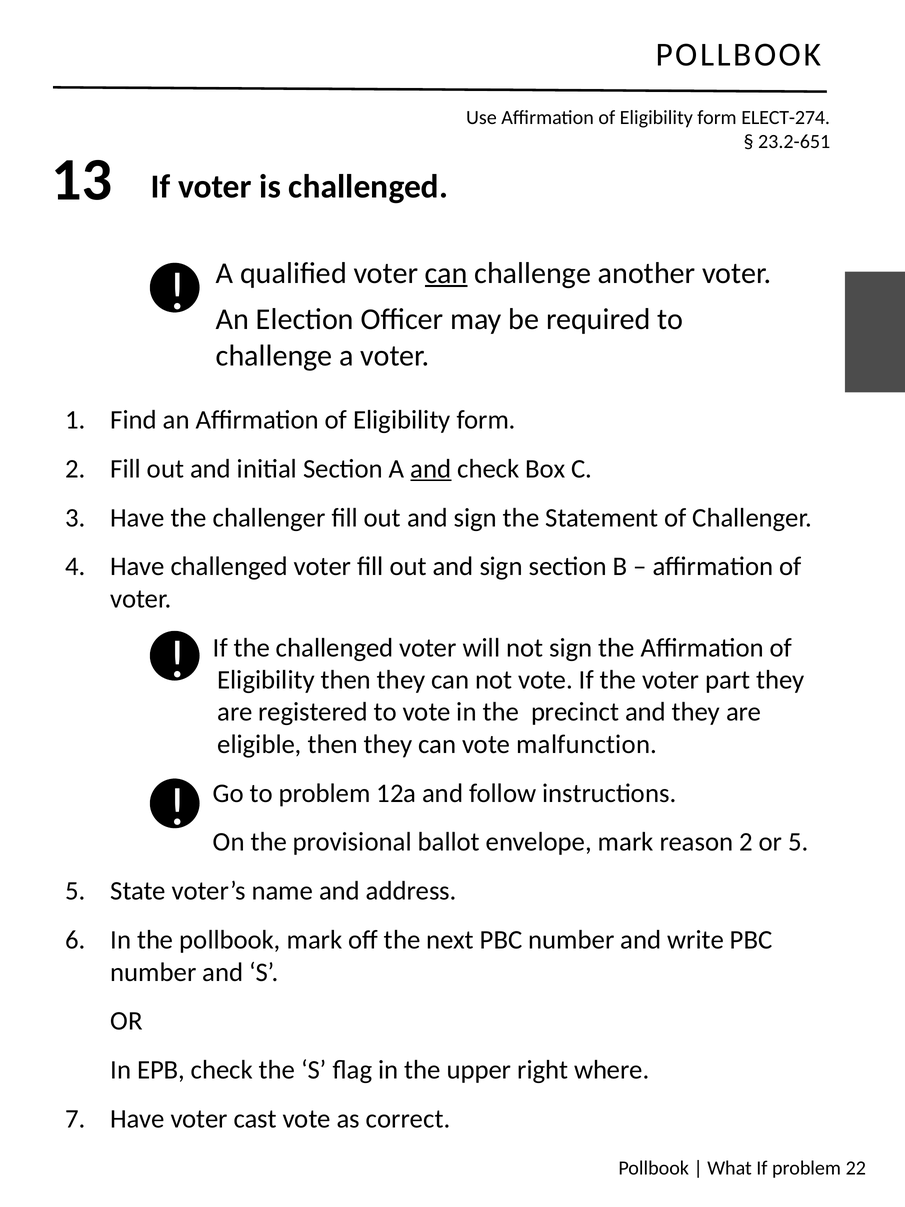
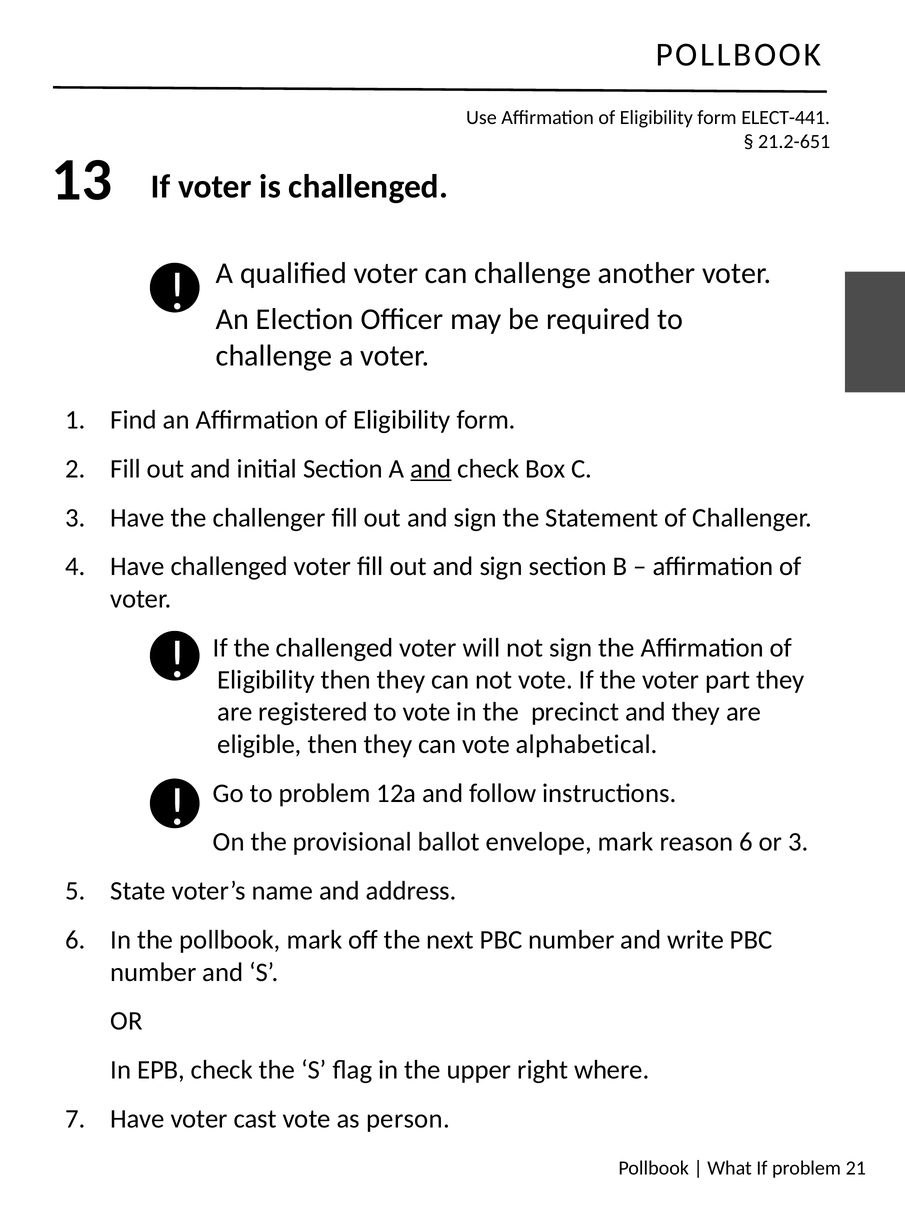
ELECT-274: ELECT-274 -> ELECT-441
23.2-651: 23.2-651 -> 21.2-651
can at (446, 273) underline: present -> none
malfunction: malfunction -> alphabetical
reason 2: 2 -> 6
or 5: 5 -> 3
correct: correct -> person
22: 22 -> 21
